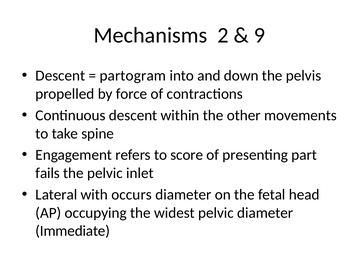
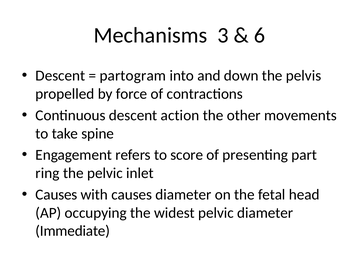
2: 2 -> 3
9: 9 -> 6
within: within -> action
fails: fails -> ring
Lateral at (56, 195): Lateral -> Causes
with occurs: occurs -> causes
